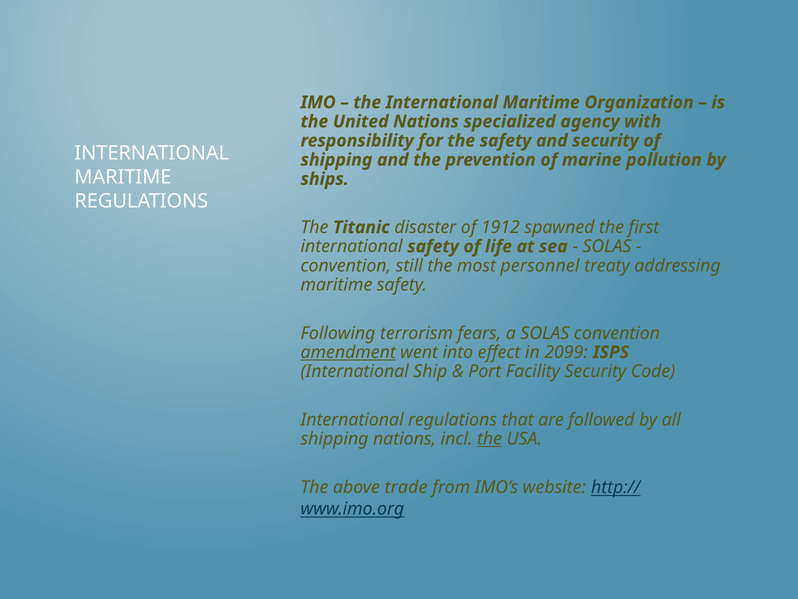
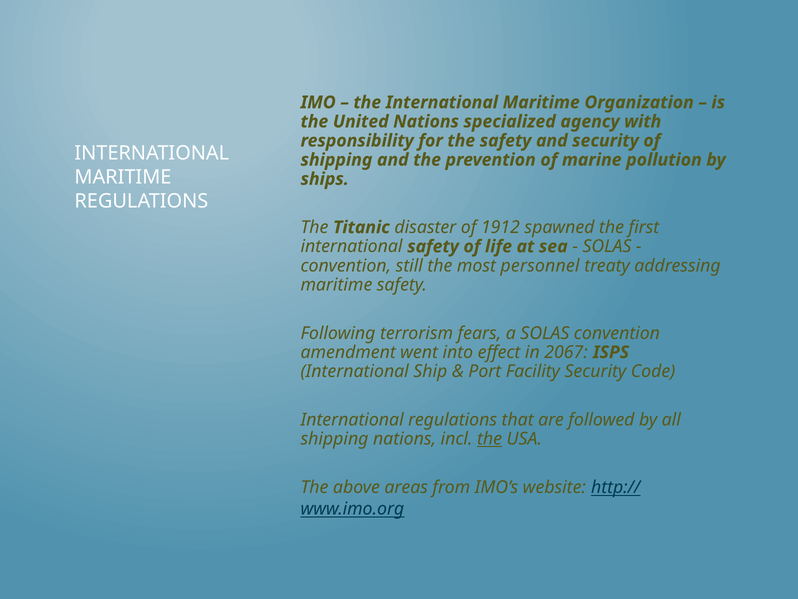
amendment underline: present -> none
2099: 2099 -> 2067
trade: trade -> areas
